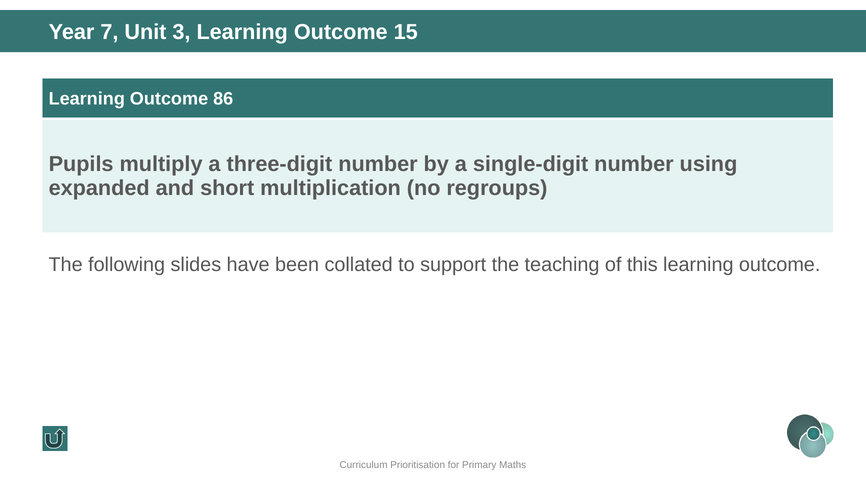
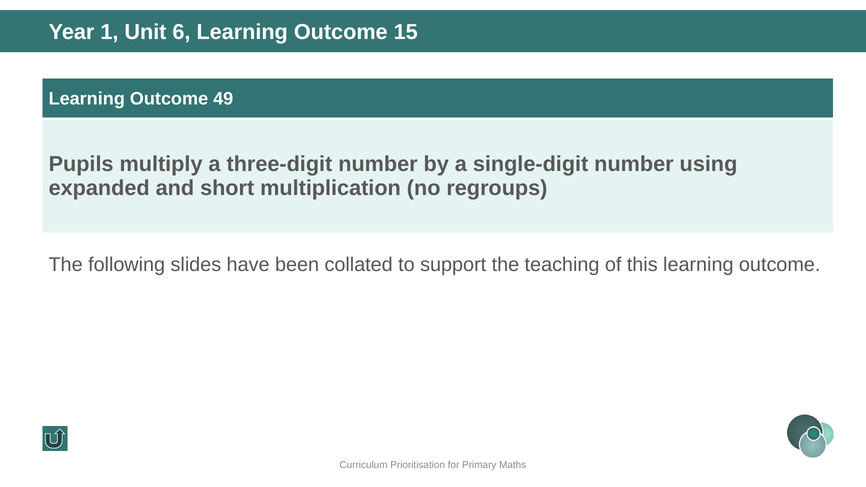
7: 7 -> 1
3: 3 -> 6
86: 86 -> 49
